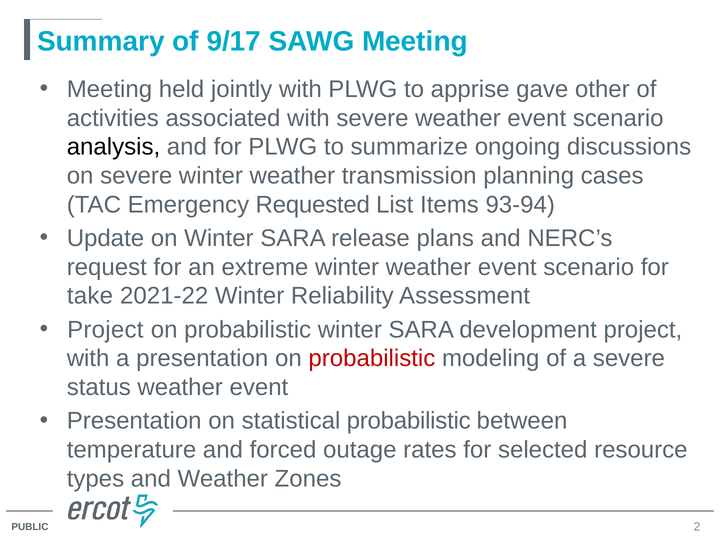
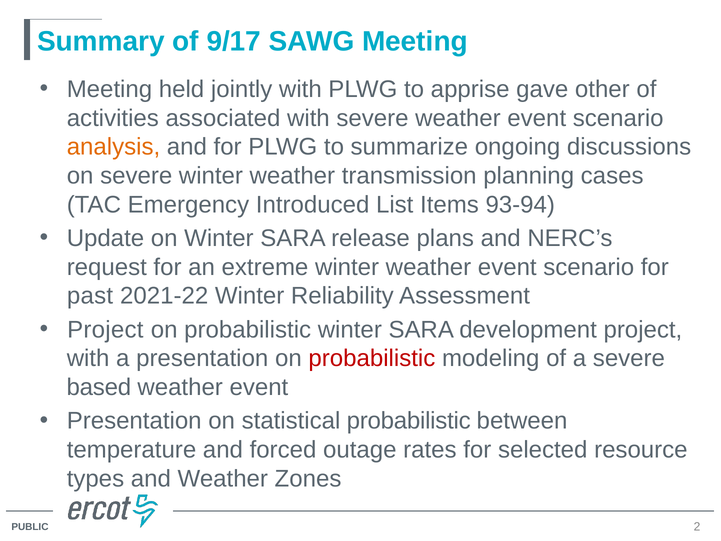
analysis colour: black -> orange
Requested: Requested -> Introduced
take: take -> past
status: status -> based
